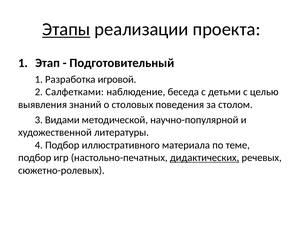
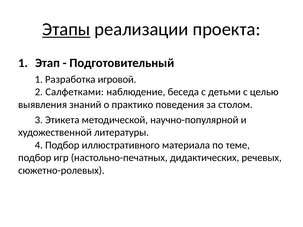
столовых: столовых -> практико
Видами: Видами -> Этикета
дидактических underline: present -> none
